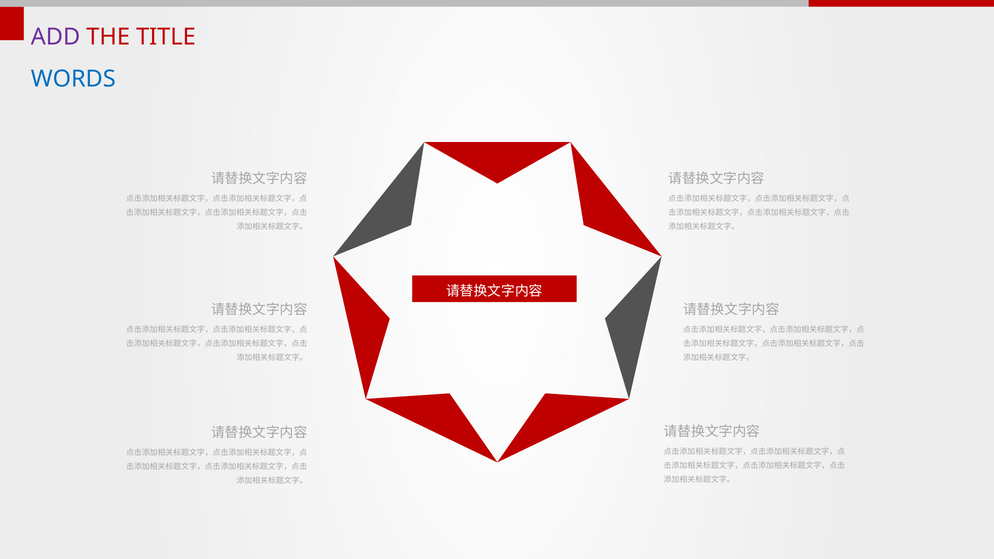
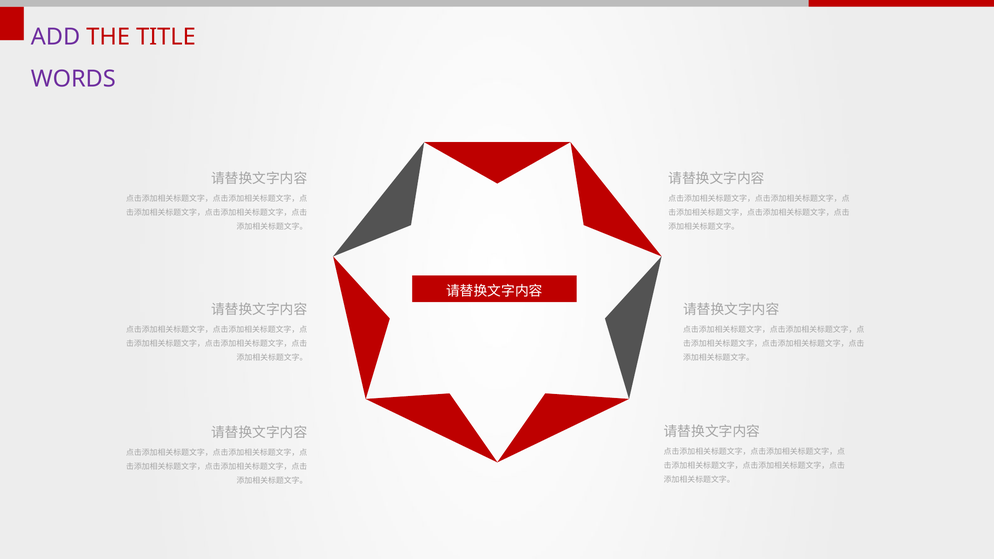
WORDS colour: blue -> purple
